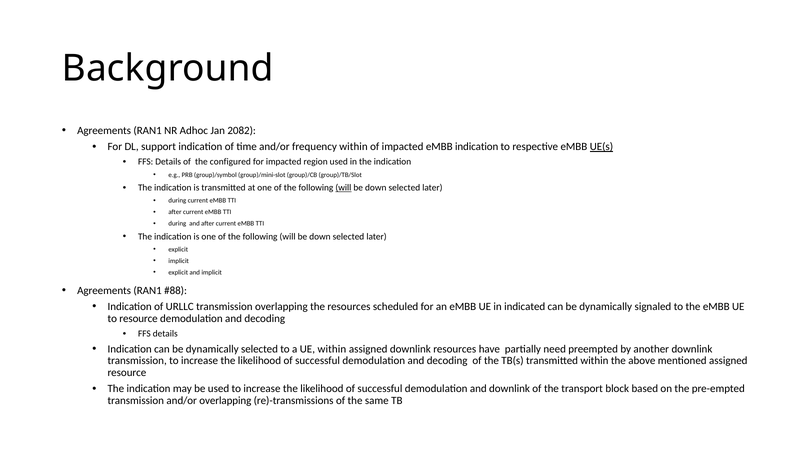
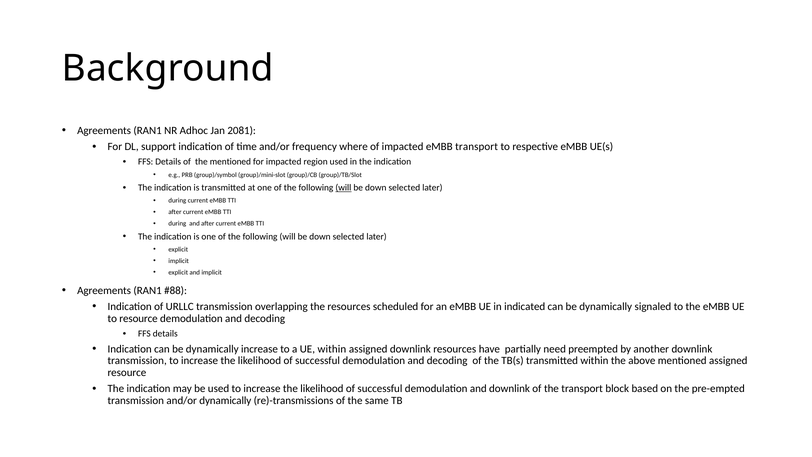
2082: 2082 -> 2081
frequency within: within -> where
eMBB indication: indication -> transport
UE(s underline: present -> none
the configured: configured -> mentioned
dynamically selected: selected -> increase
and/or overlapping: overlapping -> dynamically
